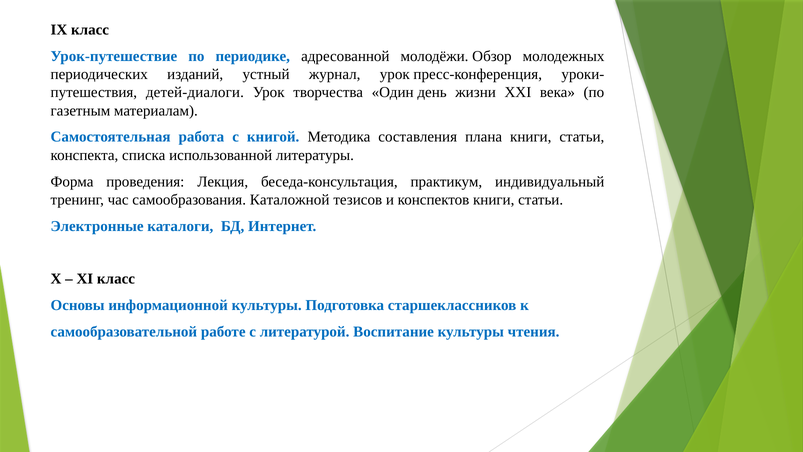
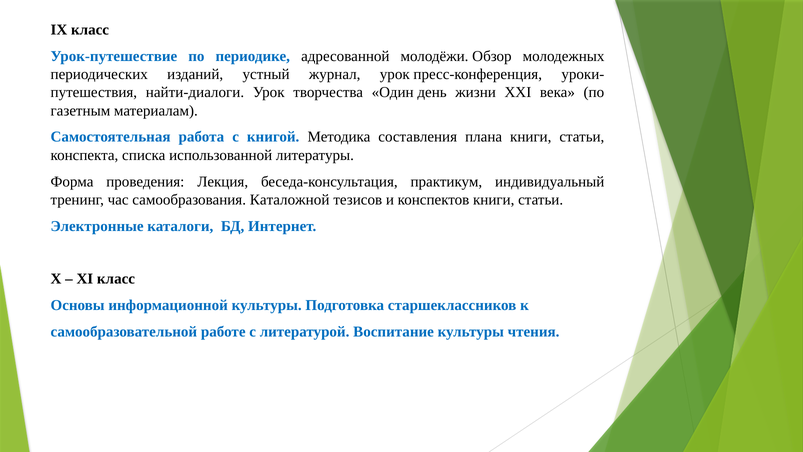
детей-диалоги: детей-диалоги -> найти-диалоги
